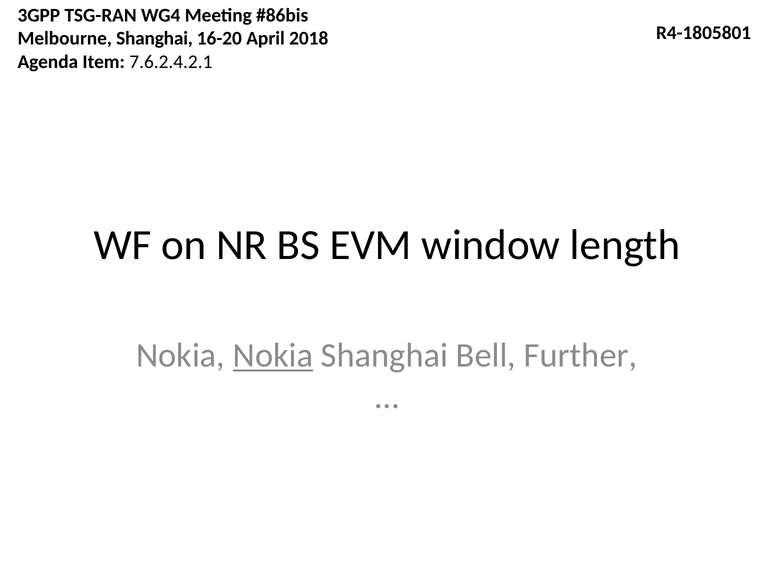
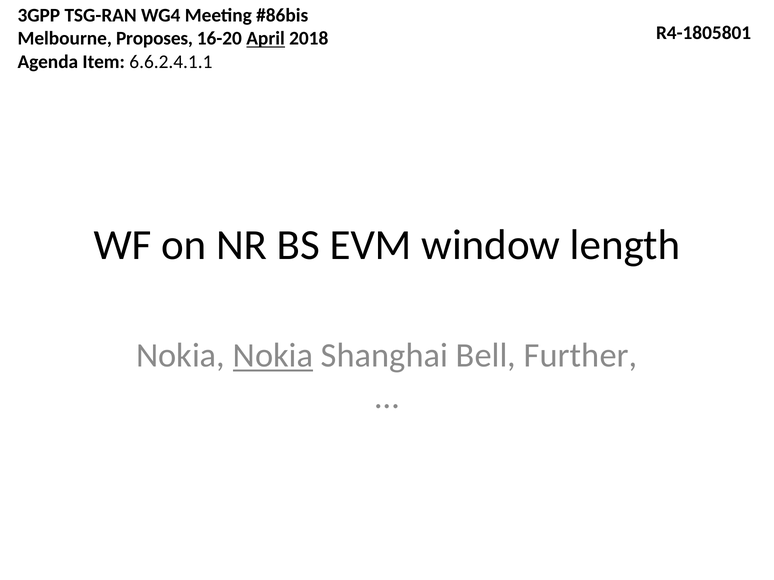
Melbourne Shanghai: Shanghai -> Proposes
April underline: none -> present
7.6.2.4.2.1: 7.6.2.4.2.1 -> 6.6.2.4.1.1
